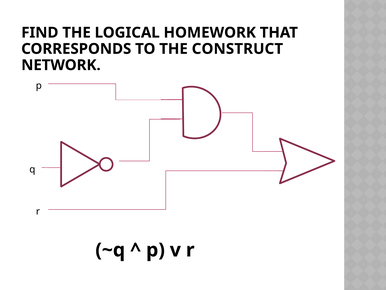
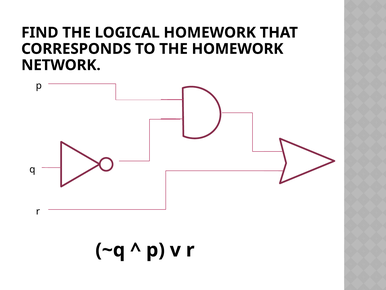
THE CONSTRUCT: CONSTRUCT -> HOMEWORK
